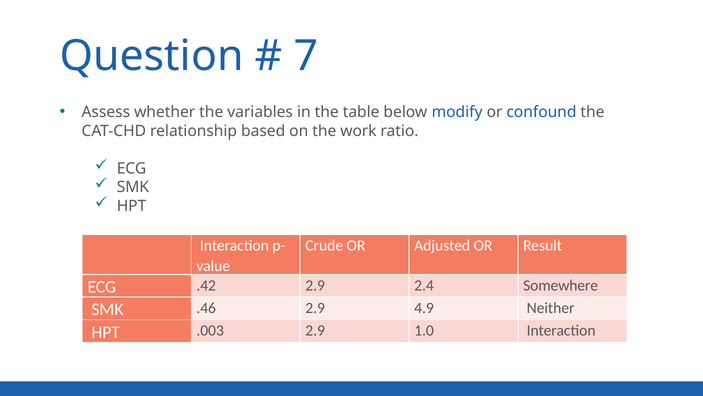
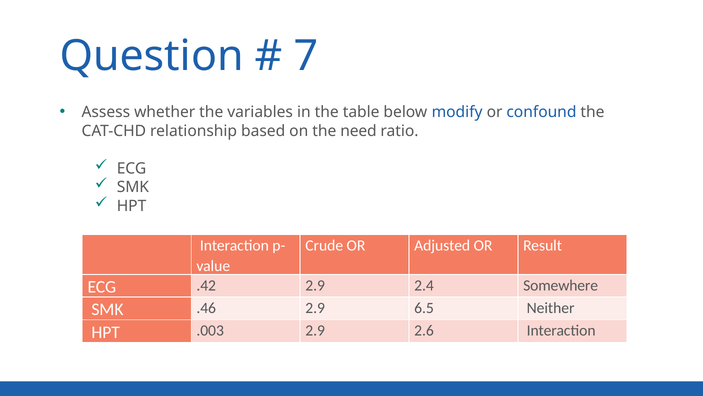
work: work -> need
4.9: 4.9 -> 6.5
1.0: 1.0 -> 2.6
